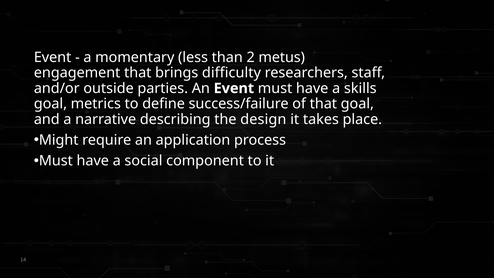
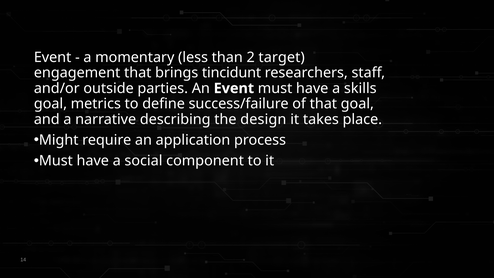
metus: metus -> target
difficulty: difficulty -> tincidunt
